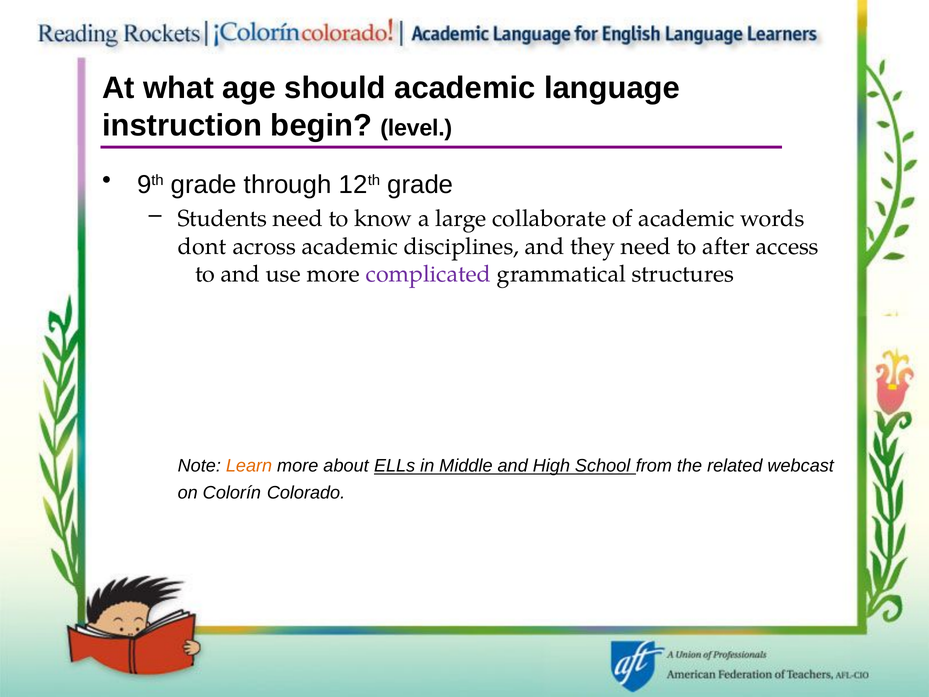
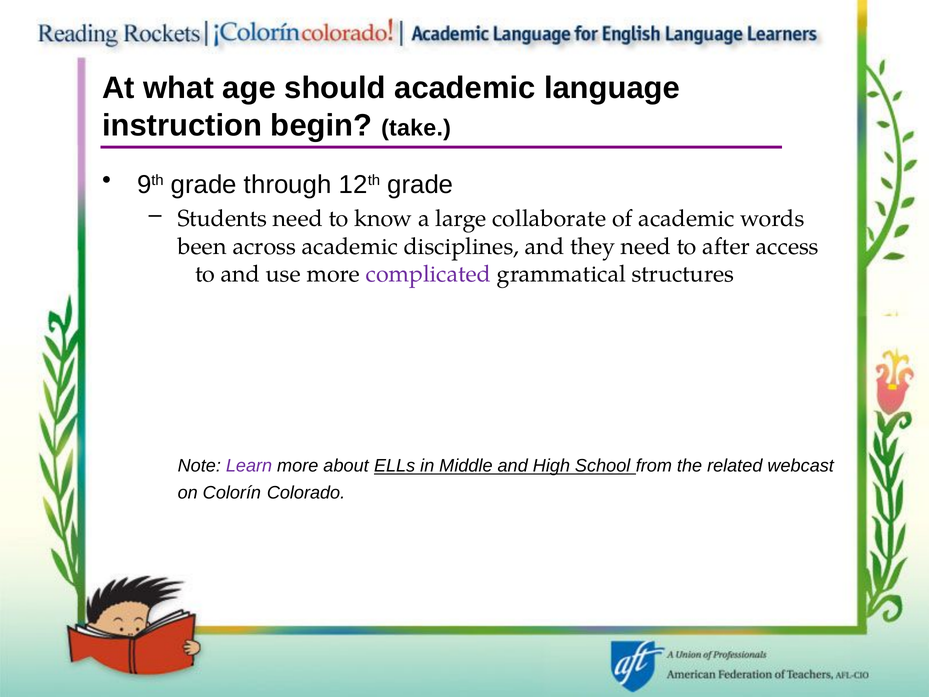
level: level -> take
dont: dont -> been
Learn colour: orange -> purple
